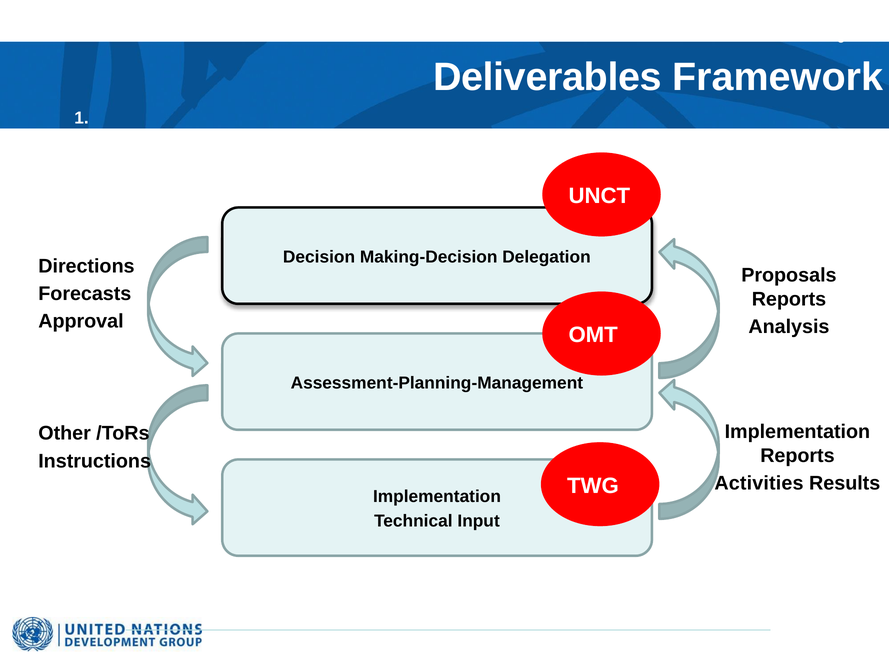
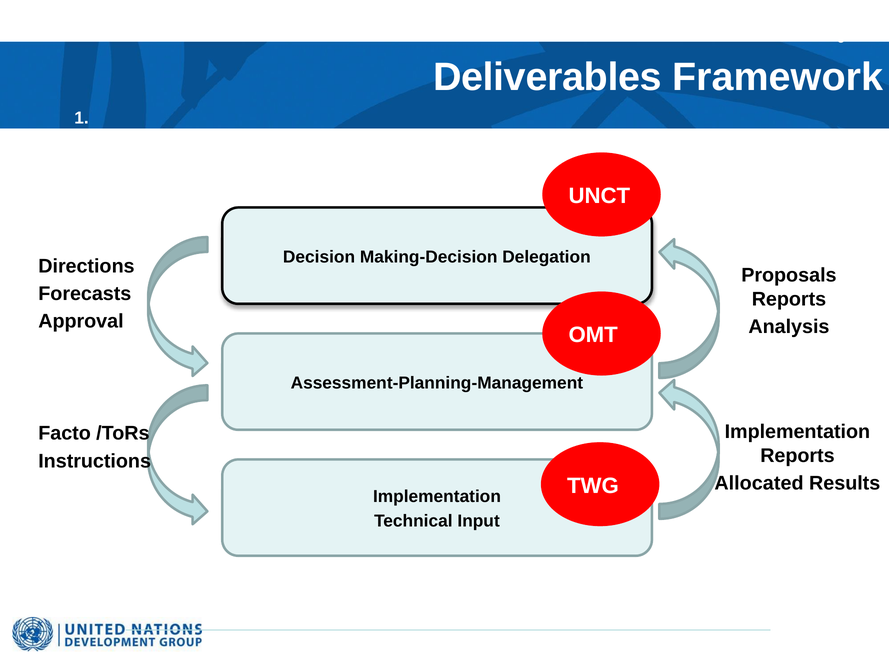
Other: Other -> Facto
Activities: Activities -> Allocated
